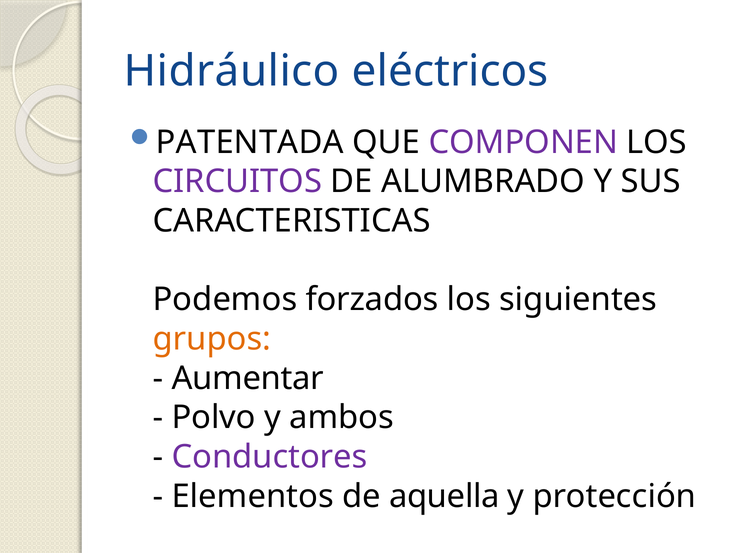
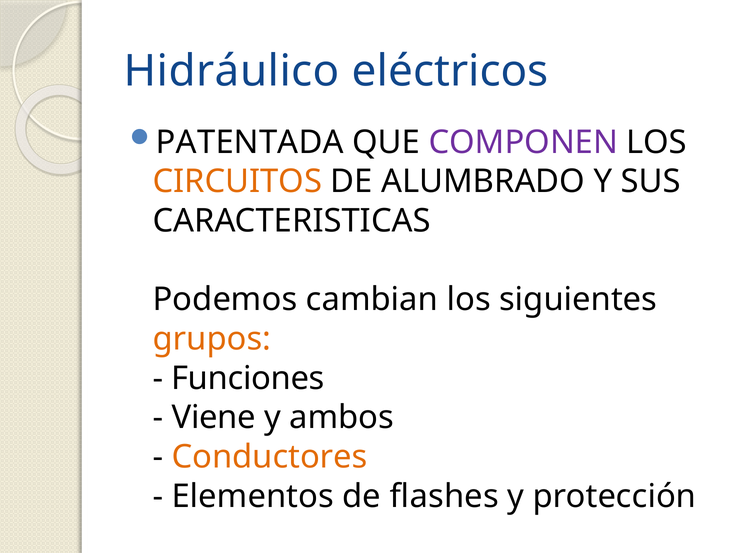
CIRCUITOS colour: purple -> orange
forzados: forzados -> cambian
Aumentar: Aumentar -> Funciones
Polvo: Polvo -> Viene
Conductores colour: purple -> orange
aquella: aquella -> flashes
